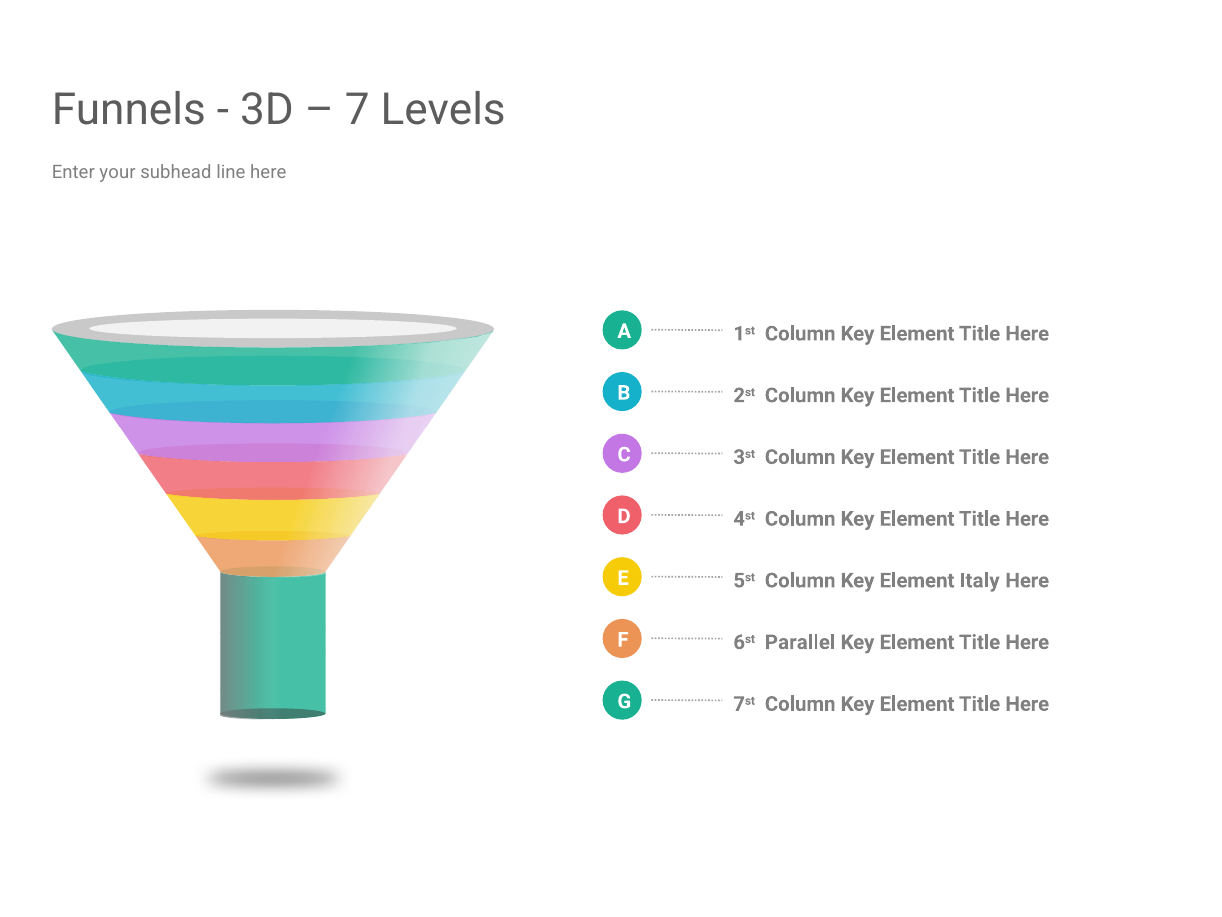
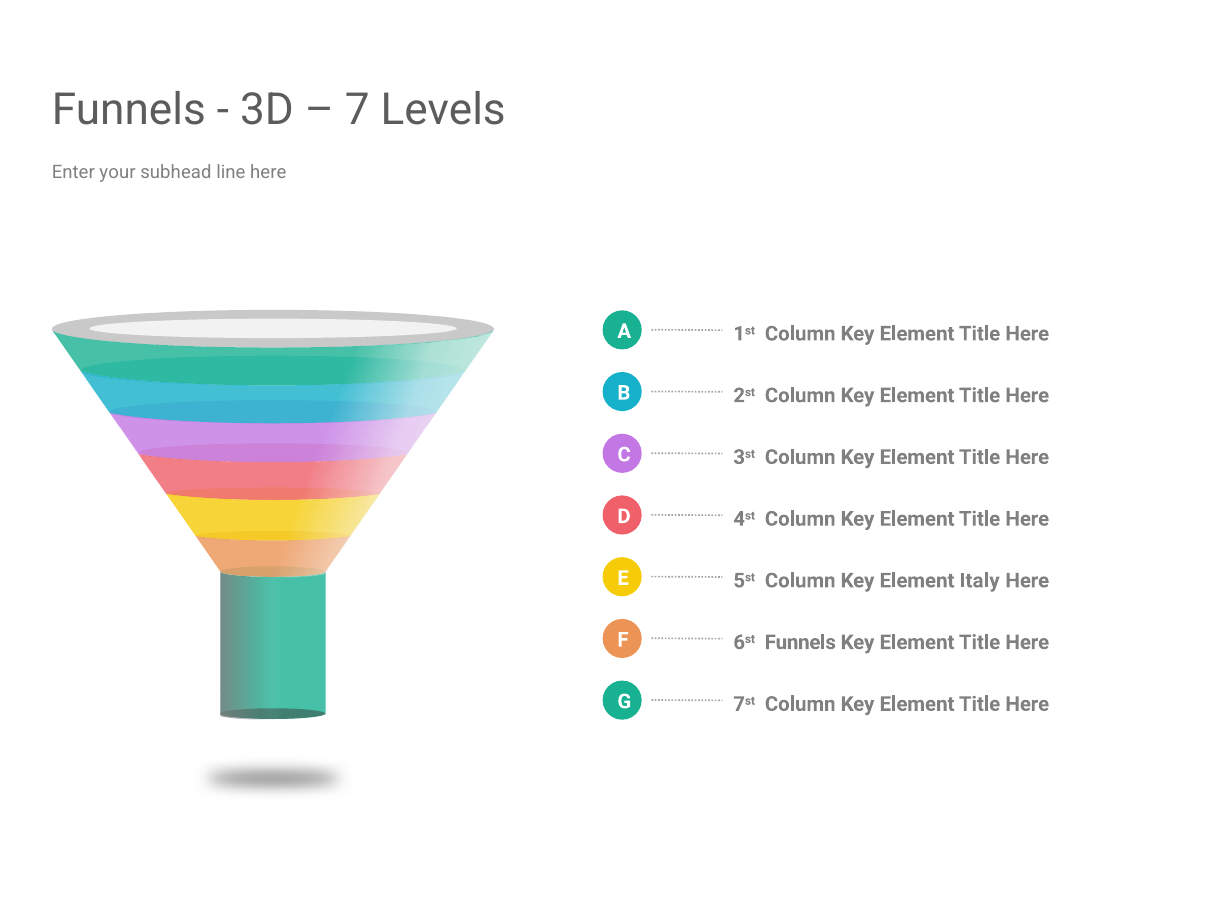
6st Parallel: Parallel -> Funnels
